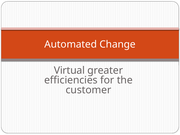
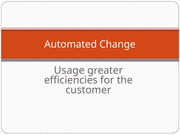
Virtual: Virtual -> Usage
